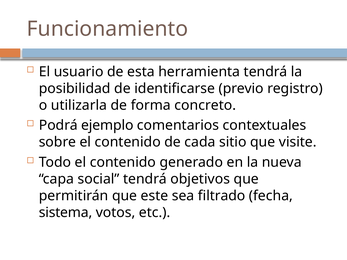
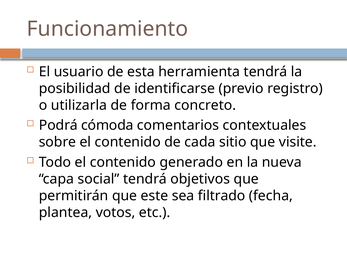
ejemplo: ejemplo -> cómoda
sistema: sistema -> plantea
